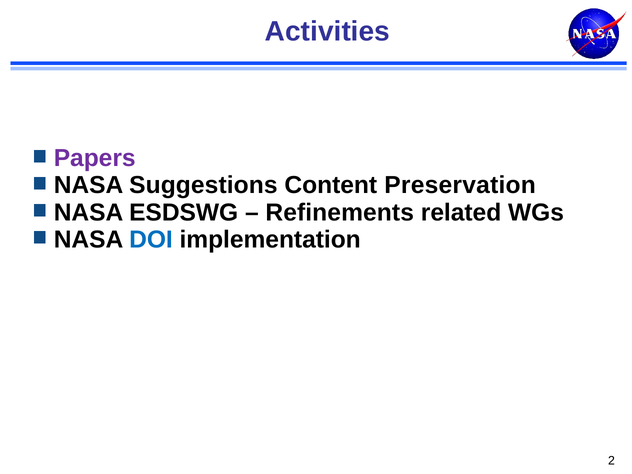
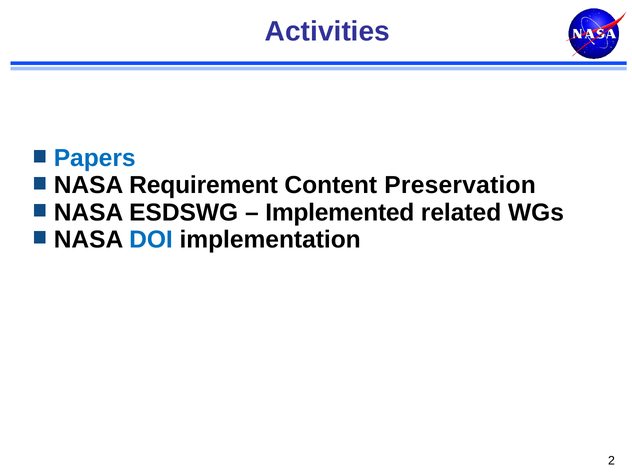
Papers colour: purple -> blue
Suggestions: Suggestions -> Requirement
Refinements: Refinements -> Implemented
